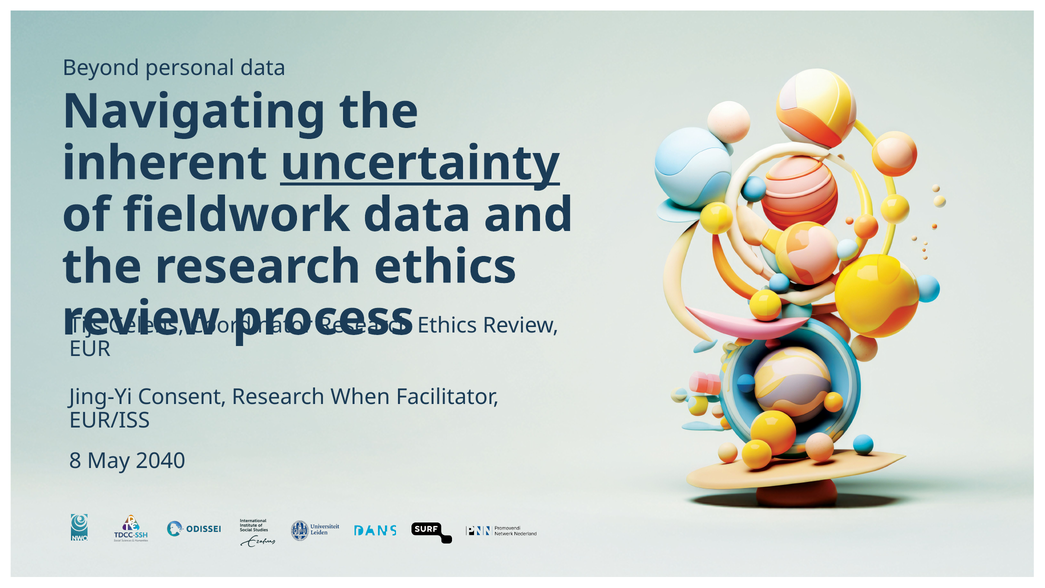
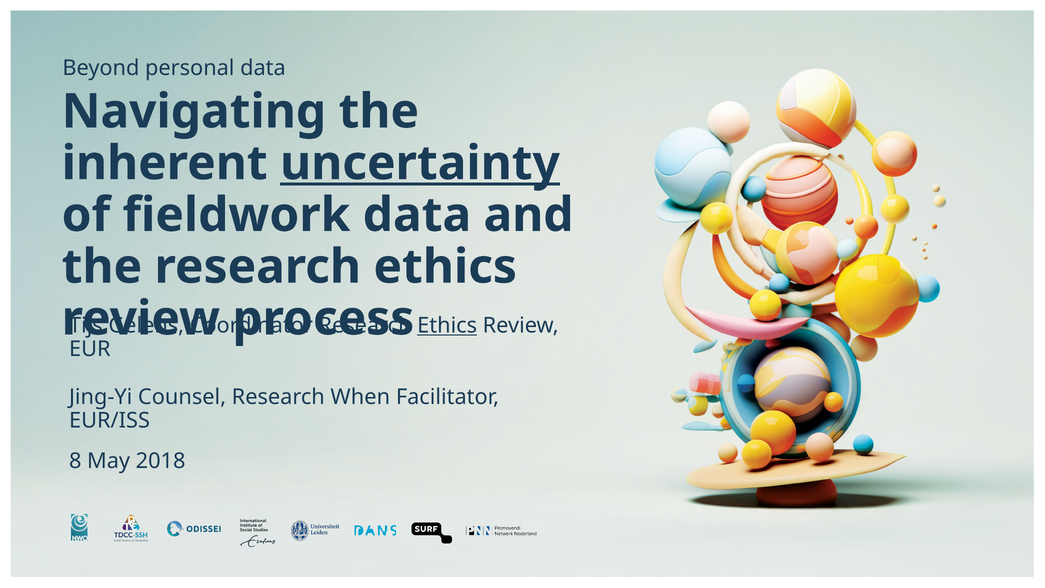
Ethics at (447, 326) underline: none -> present
Consent: Consent -> Counsel
2040: 2040 -> 2018
